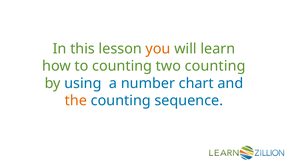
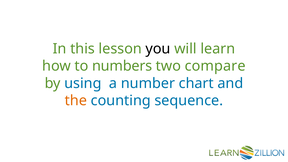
you colour: orange -> black
to counting: counting -> numbers
two counting: counting -> compare
